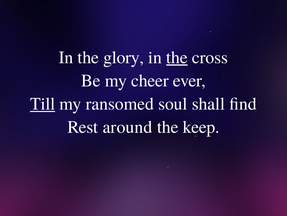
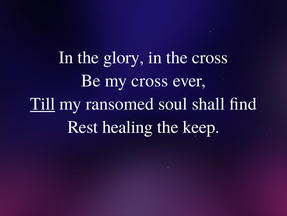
the at (177, 57) underline: present -> none
my cheer: cheer -> cross
around: around -> healing
